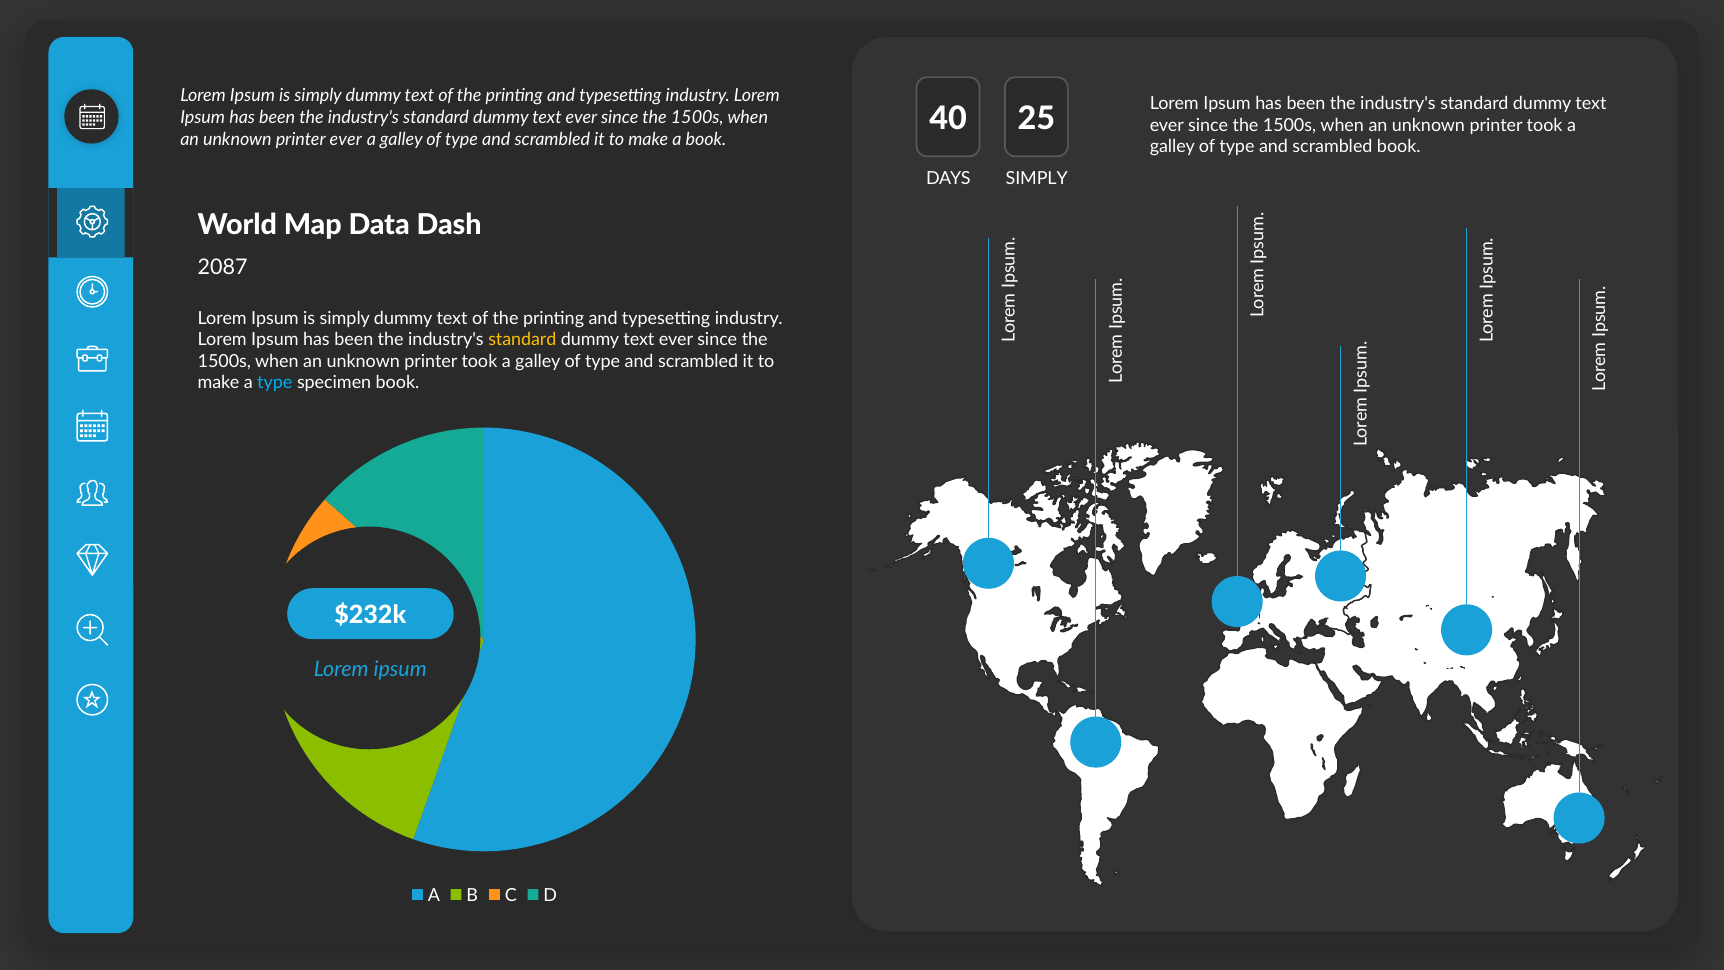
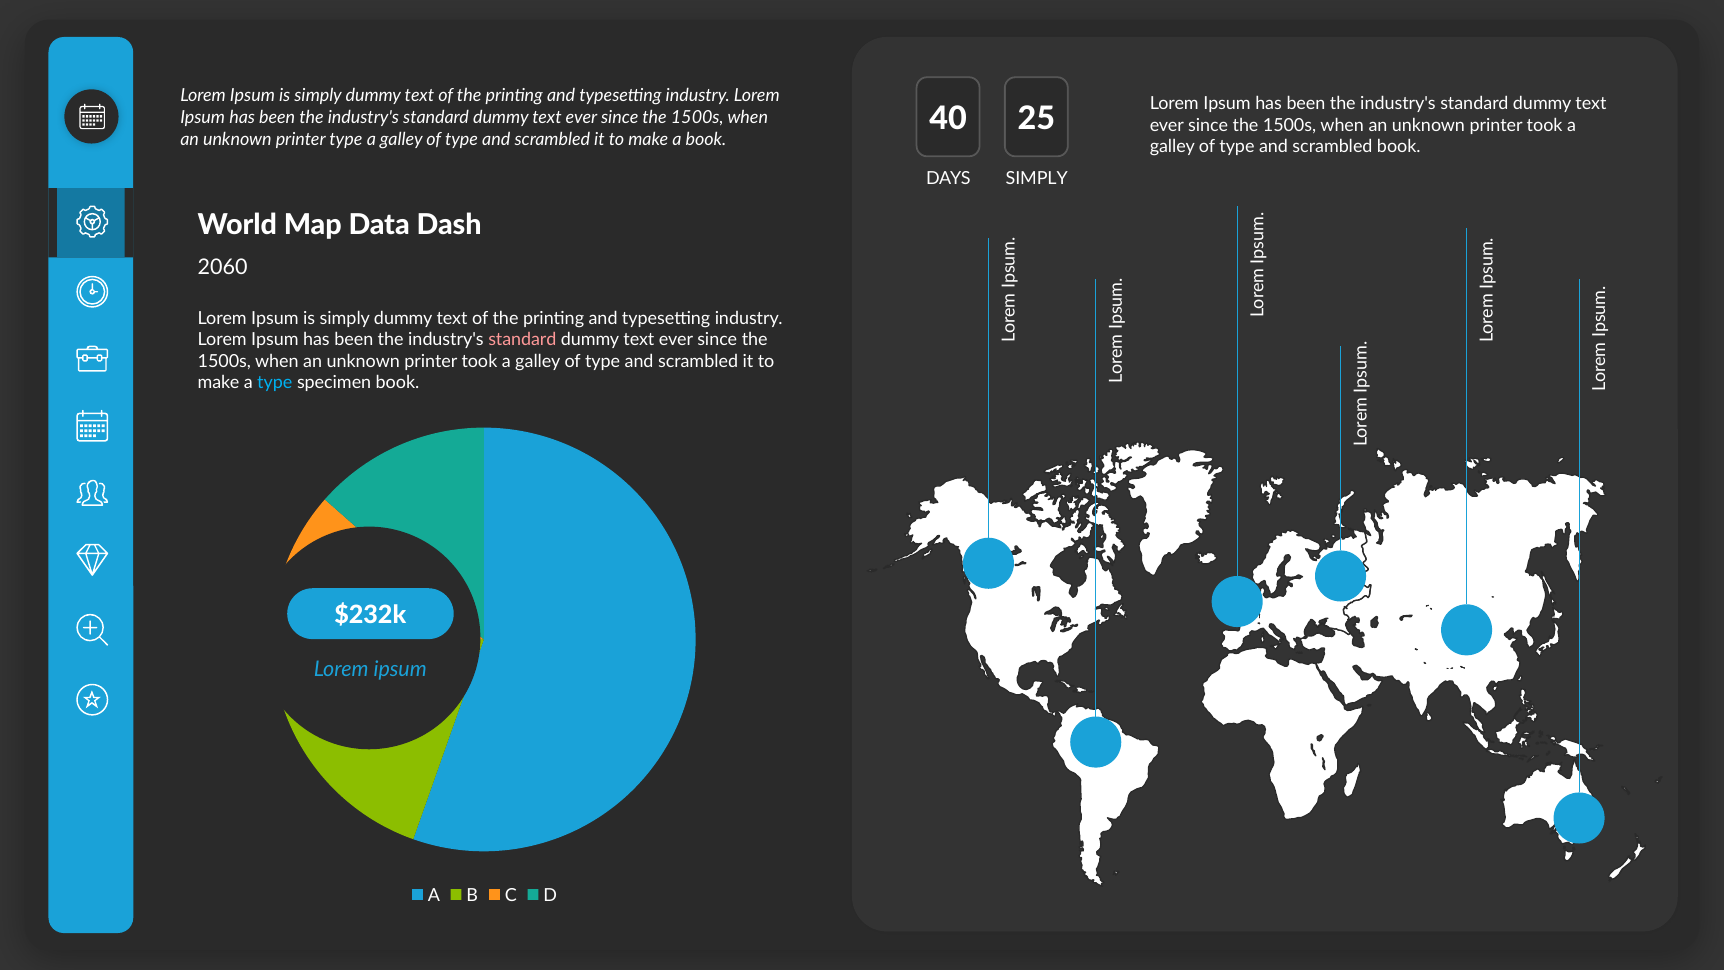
printer ever: ever -> type
2087: 2087 -> 2060
standard at (522, 340) colour: yellow -> pink
